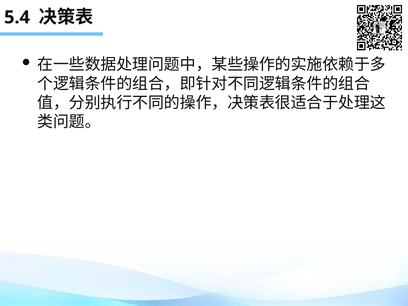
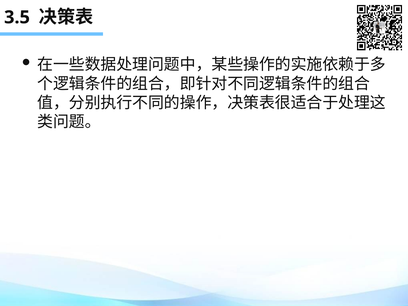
5.4: 5.4 -> 3.5
